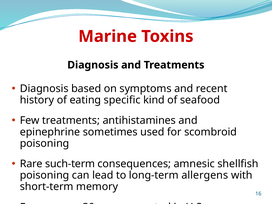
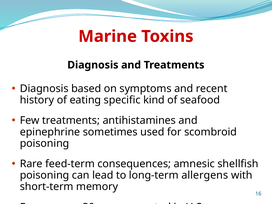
such-term: such-term -> feed-term
